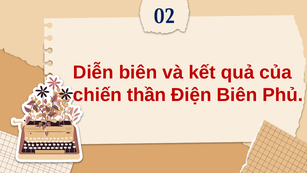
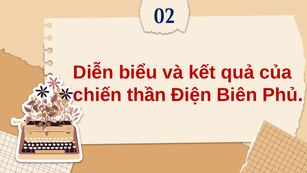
Diễn biên: biên -> biểu
